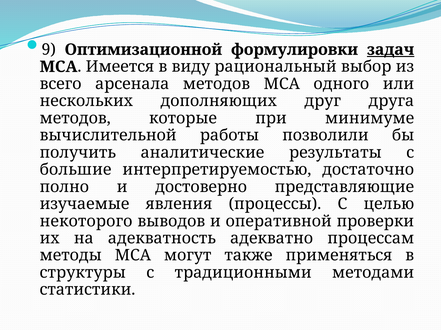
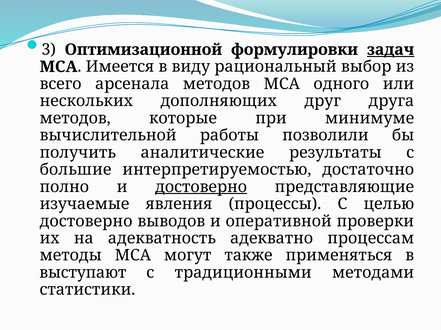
9: 9 -> 3
достоверно at (201, 187) underline: none -> present
некоторого at (86, 222): некоторого -> достоверно
структуры: структуры -> выступают
